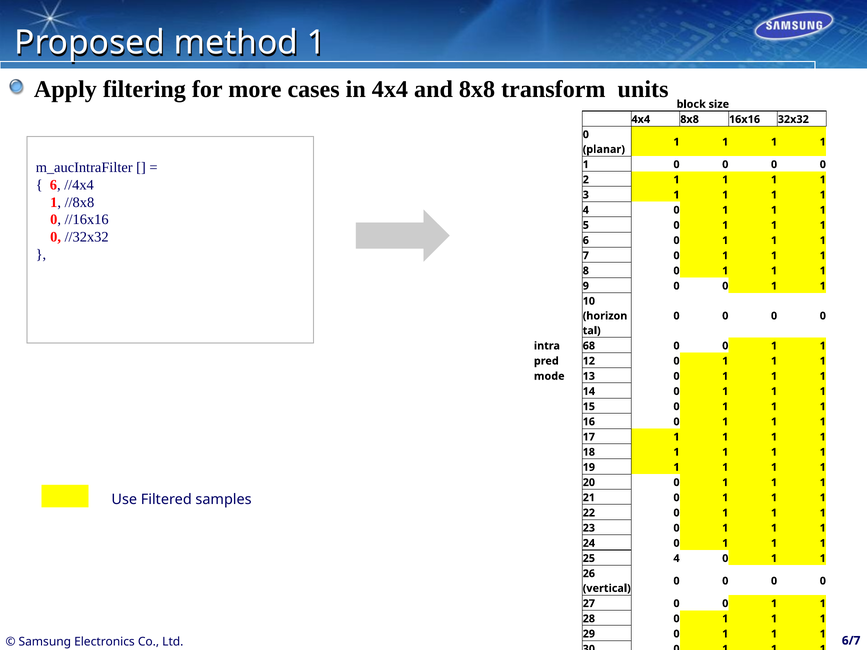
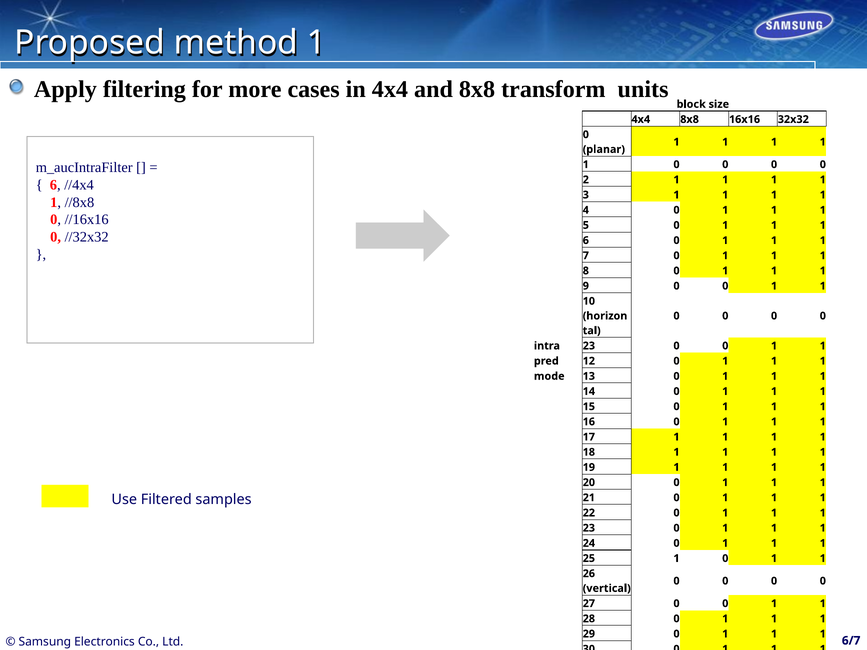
intra 68: 68 -> 23
25 4: 4 -> 1
